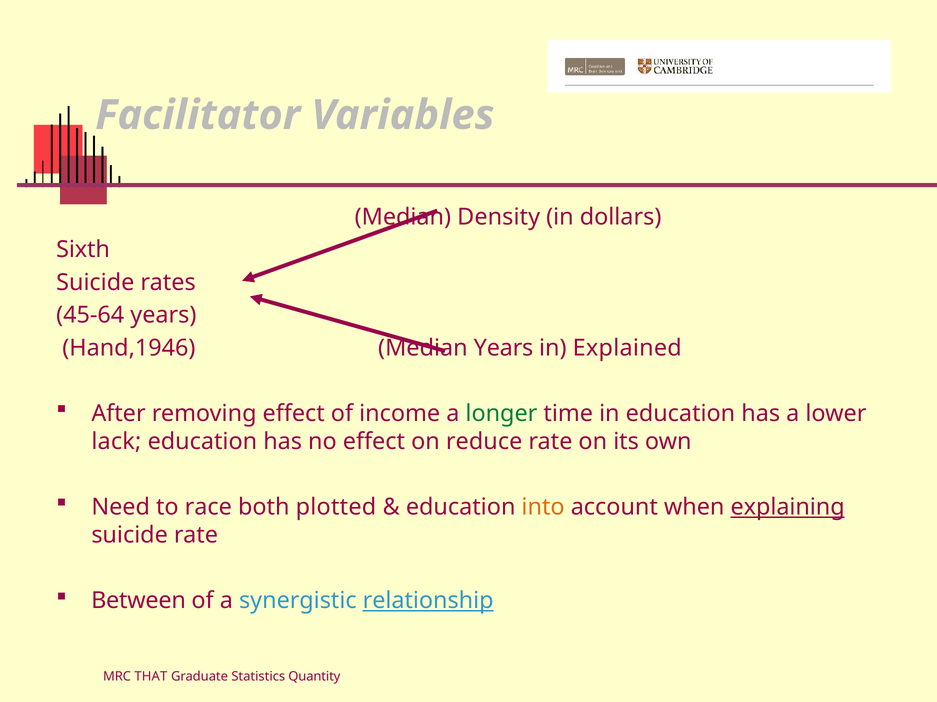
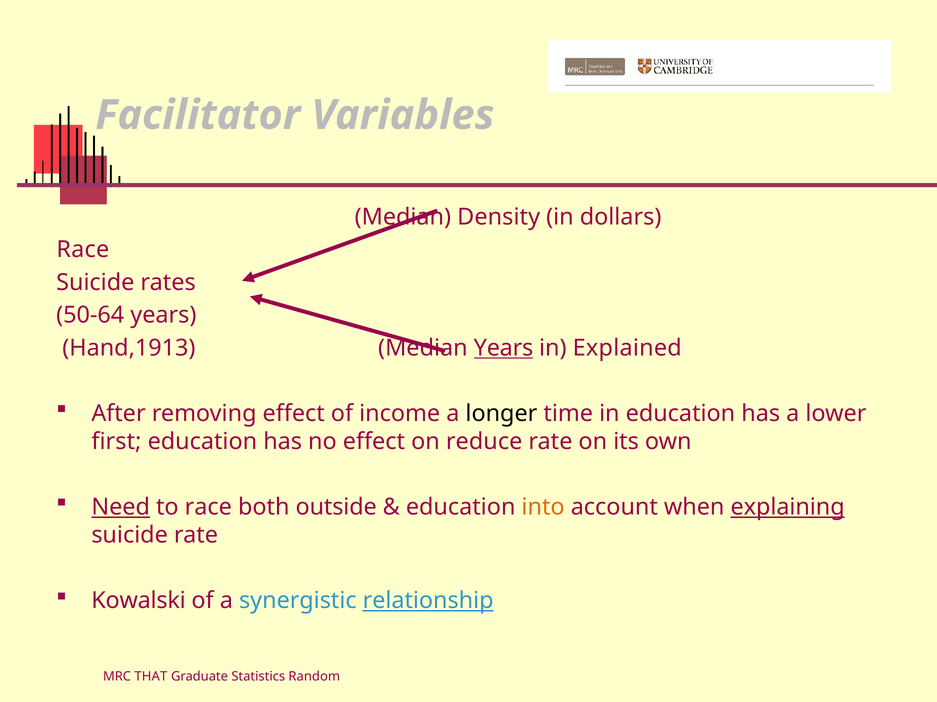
Sixth at (83, 250): Sixth -> Race
45-64: 45-64 -> 50-64
Hand,1946: Hand,1946 -> Hand,1913
Years at (504, 348) underline: none -> present
longer colour: green -> black
lack: lack -> first
Need underline: none -> present
plotted: plotted -> outside
Between: Between -> Kowalski
Quantity: Quantity -> Random
